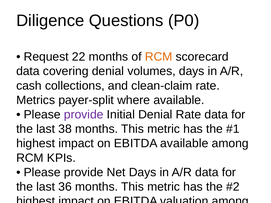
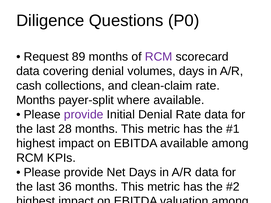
22: 22 -> 89
RCM at (159, 57) colour: orange -> purple
Metrics at (36, 100): Metrics -> Months
38: 38 -> 28
